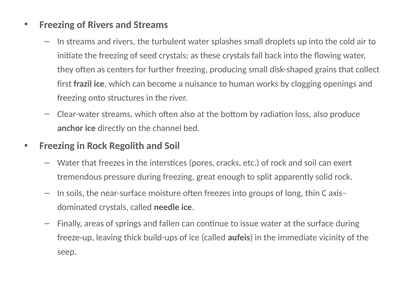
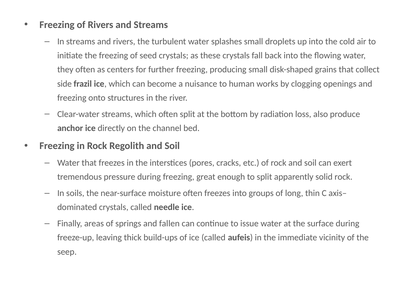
first: first -> side
often also: also -> split
